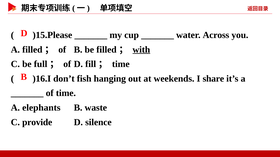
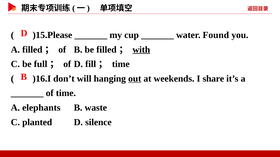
Across: Across -> Found
fish: fish -> will
out underline: none -> present
provide: provide -> planted
